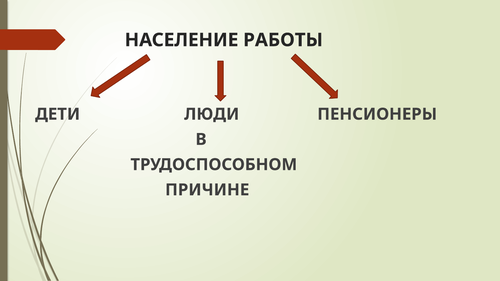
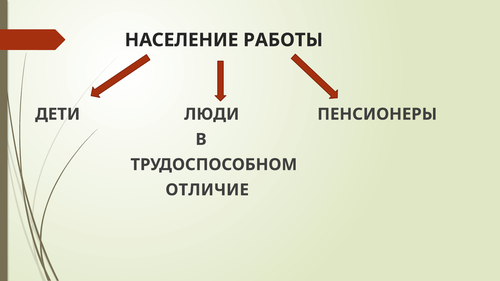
ПРИЧИНЕ: ПРИЧИНЕ -> ОТЛИЧИЕ
